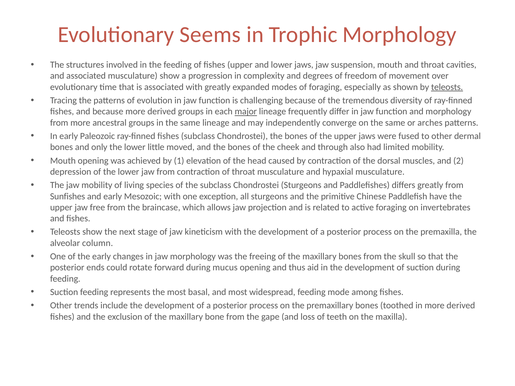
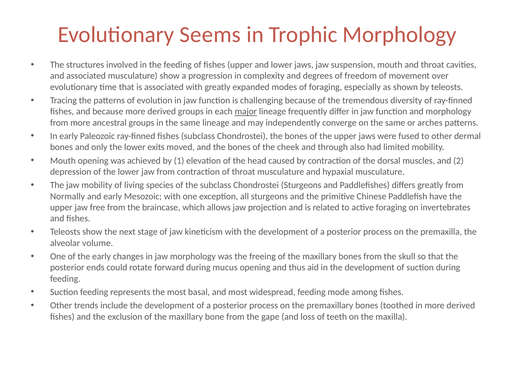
teleosts at (447, 87) underline: present -> none
little: little -> exits
Sunfishes: Sunfishes -> Normally
column: column -> volume
